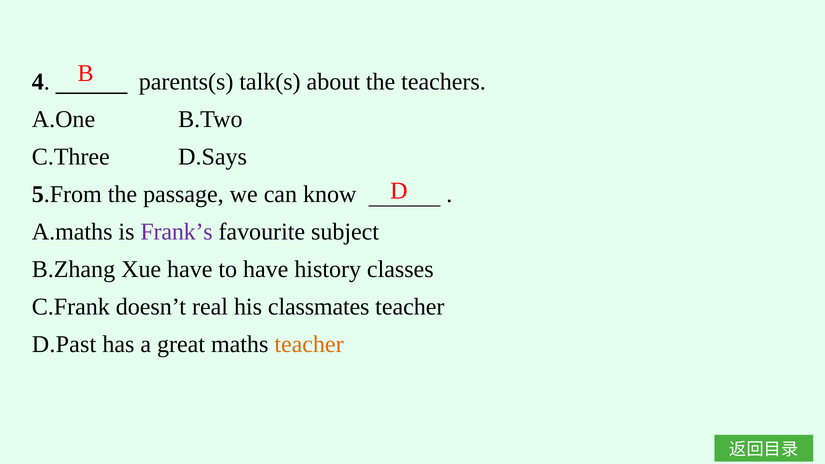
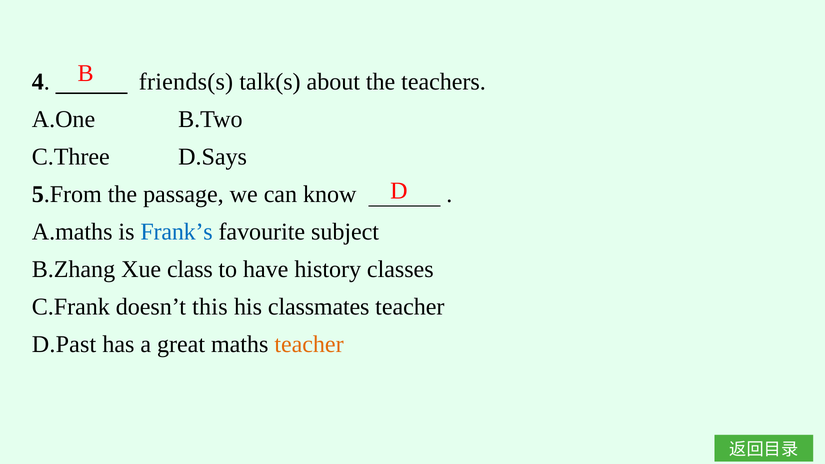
parents(s: parents(s -> friends(s
Frank’s colour: purple -> blue
Xue have: have -> class
real: real -> this
